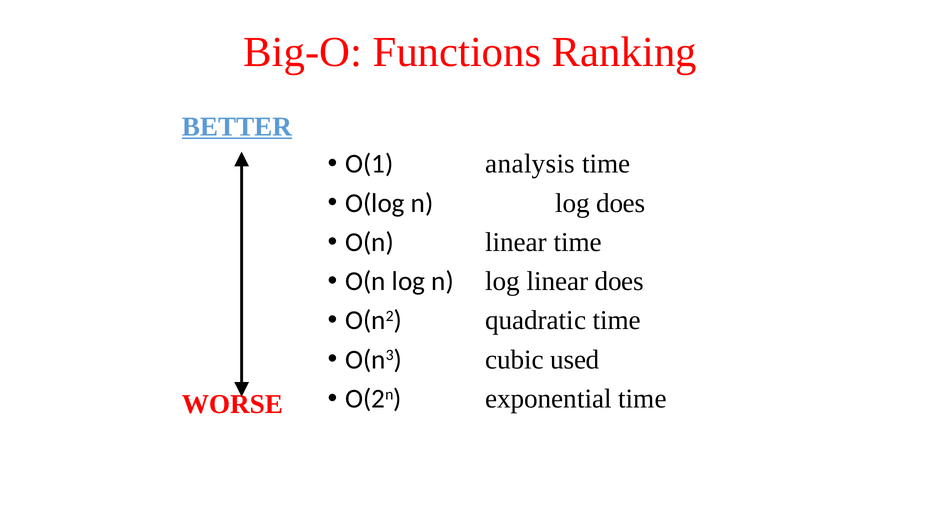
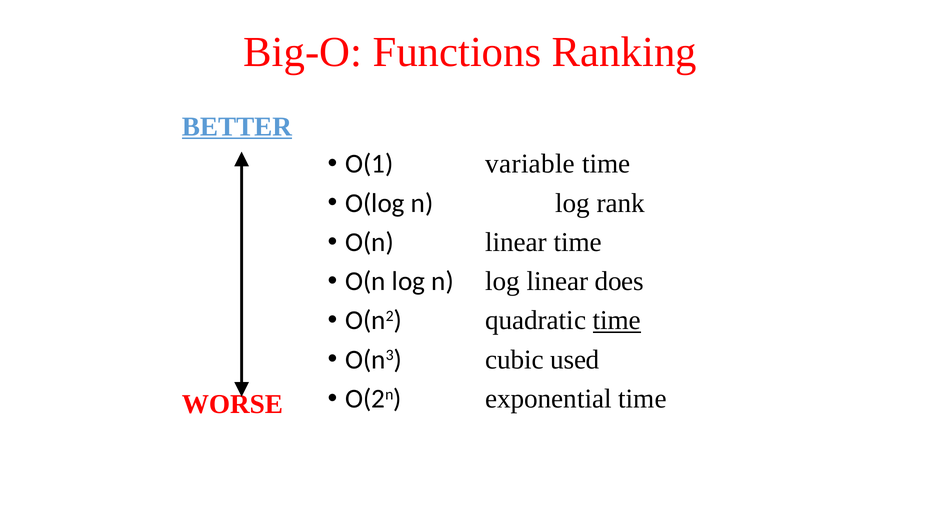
analysis: analysis -> variable
log does: does -> rank
time at (617, 320) underline: none -> present
